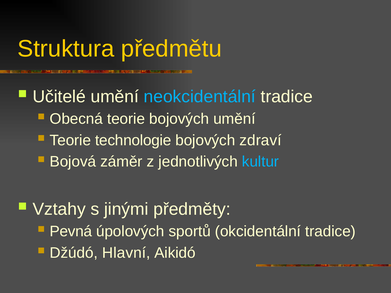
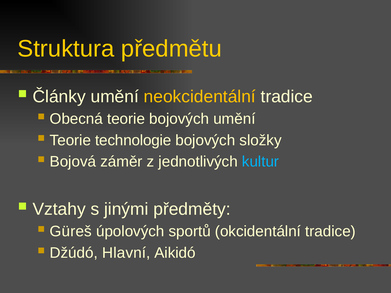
Učitelé: Učitelé -> Články
neokcidentální colour: light blue -> yellow
zdraví: zdraví -> složky
Pevná: Pevná -> Güreš
